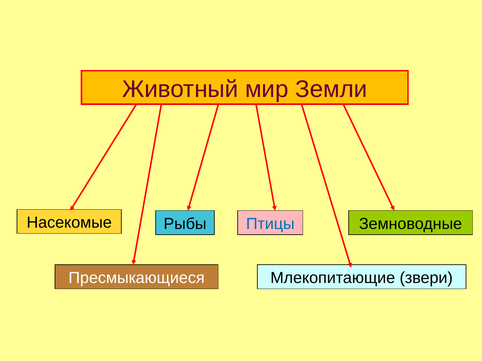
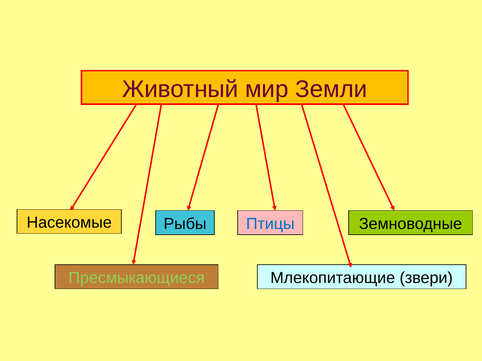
Пресмыкающиеся colour: white -> light green
